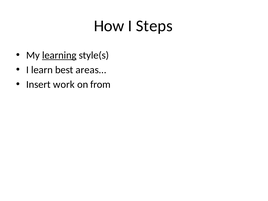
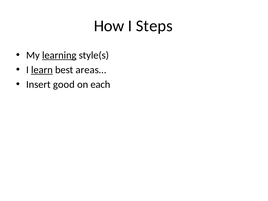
learn underline: none -> present
work: work -> good
from: from -> each
